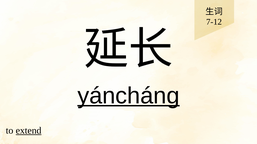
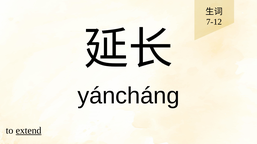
yáncháng underline: present -> none
